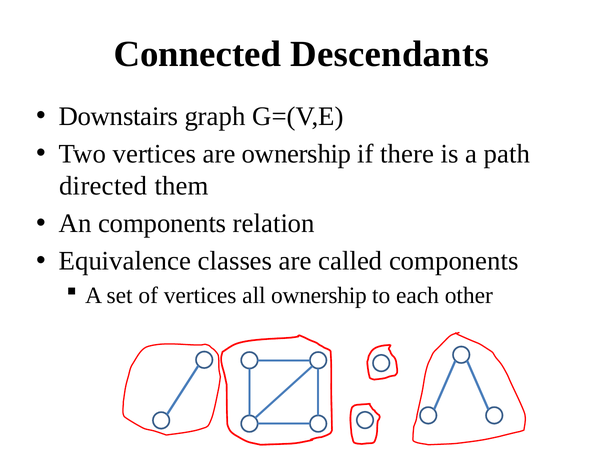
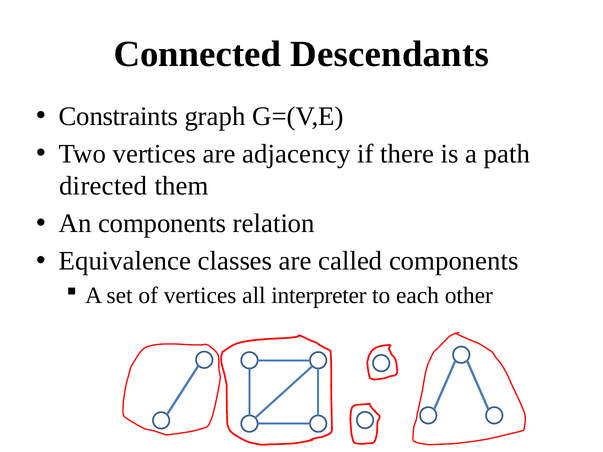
Downstairs: Downstairs -> Constraints
are ownership: ownership -> adjacency
all ownership: ownership -> interpreter
